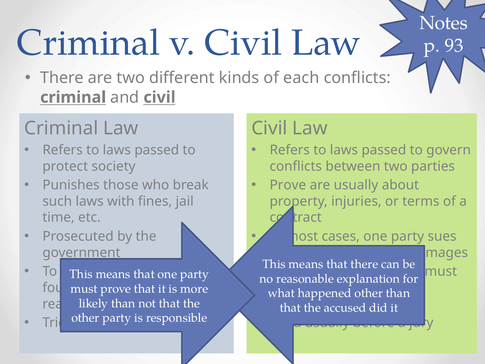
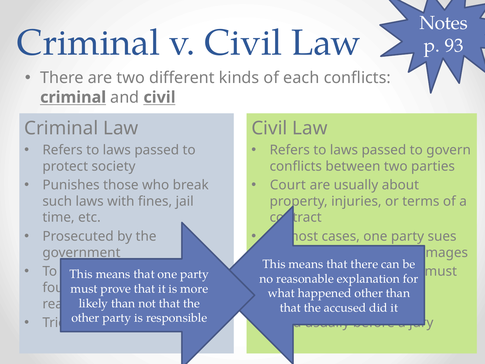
Prove at (288, 185): Prove -> Court
